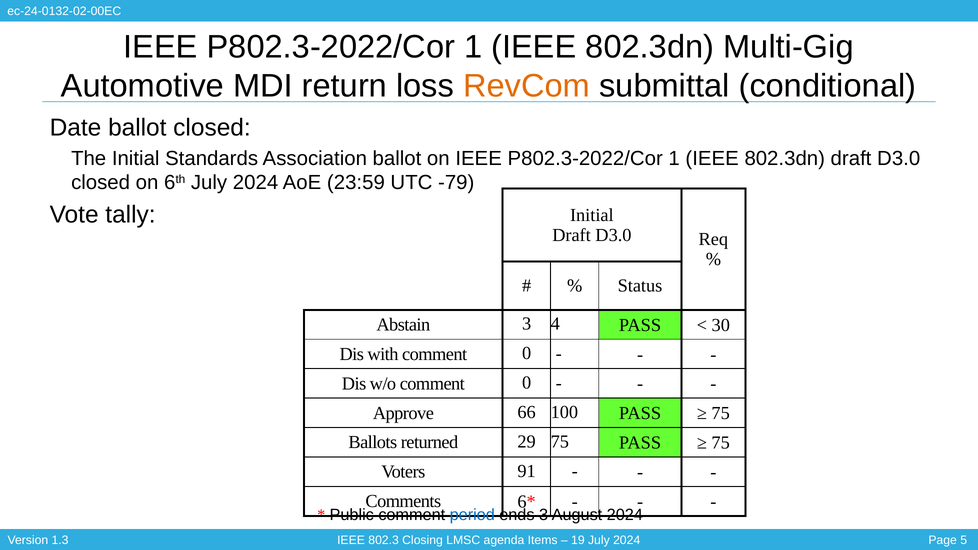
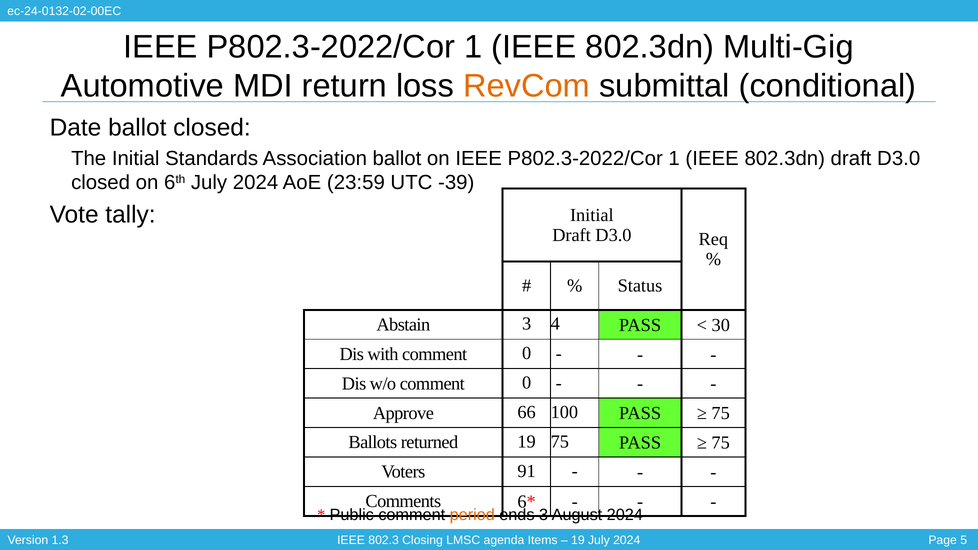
-79: -79 -> -39
returned 29: 29 -> 19
period colour: blue -> orange
